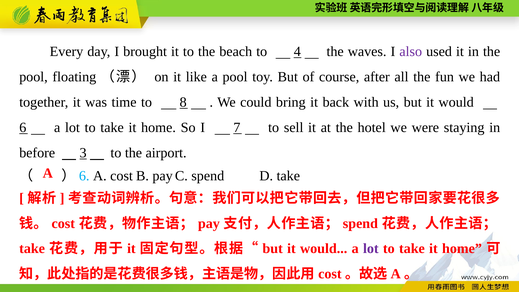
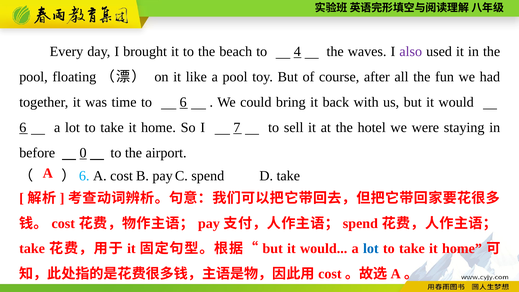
to 8: 8 -> 6
3: 3 -> 0
lot at (371, 249) colour: purple -> blue
